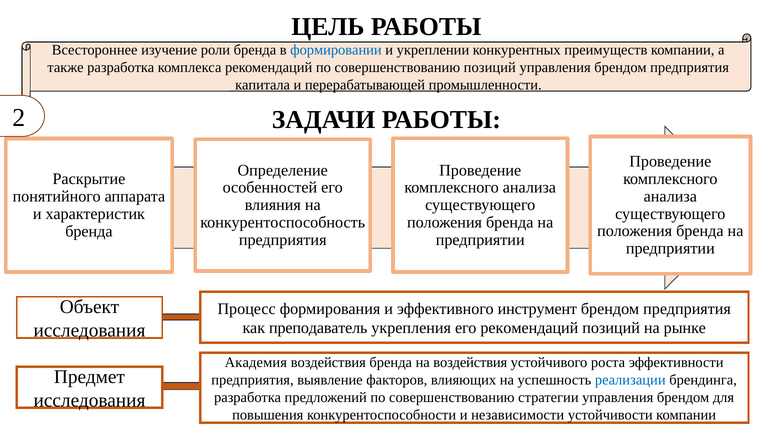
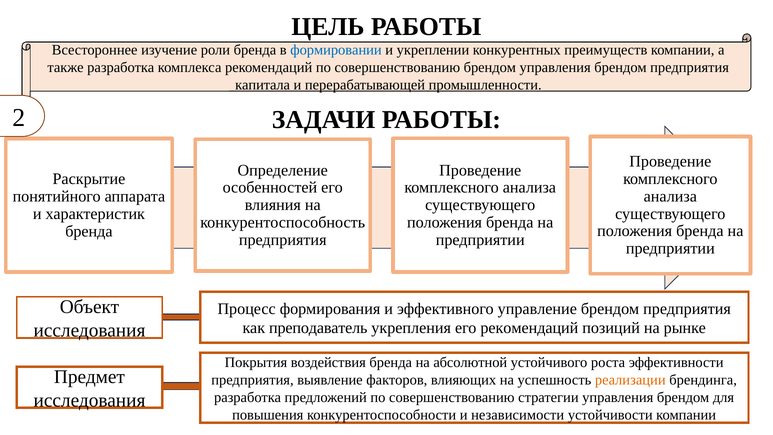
совершенствованию позиций: позиций -> брендом
инструмент: инструмент -> управление
Академия: Академия -> Покрытия
на воздействия: воздействия -> абсолютной
реализации colour: blue -> orange
